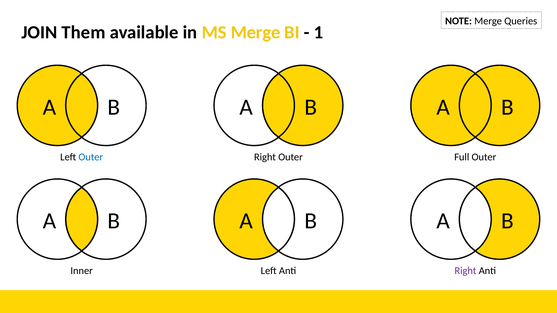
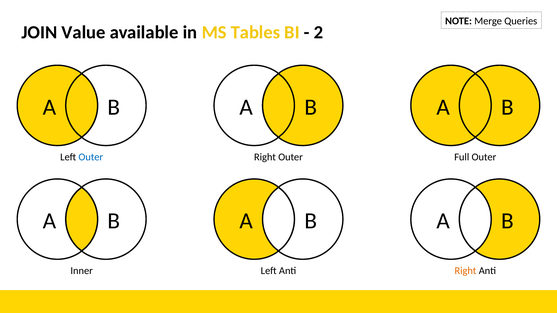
Them: Them -> Value
MS Merge: Merge -> Tables
1: 1 -> 2
Right at (465, 271) colour: purple -> orange
